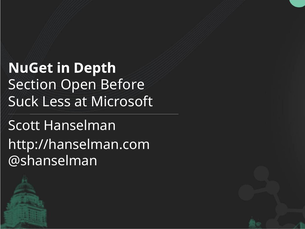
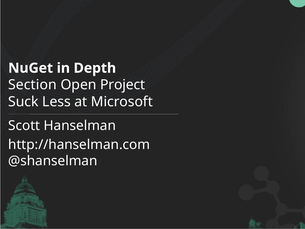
Before: Before -> Project
